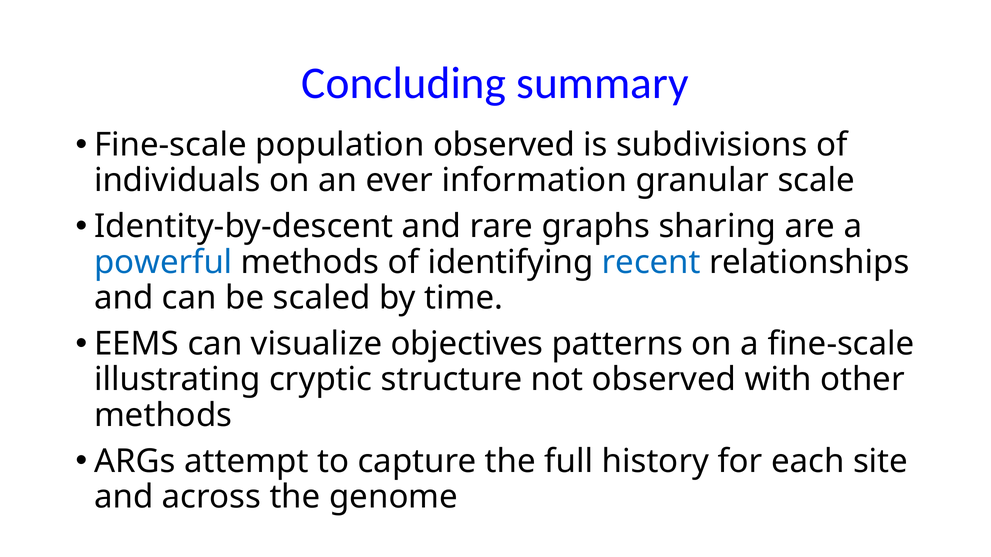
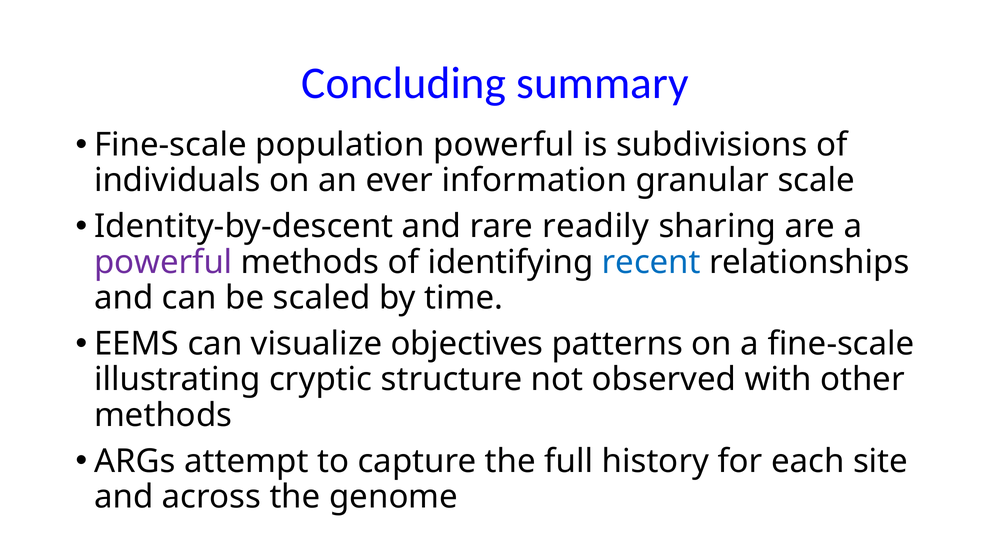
population observed: observed -> powerful
graphs: graphs -> readily
powerful at (163, 262) colour: blue -> purple
